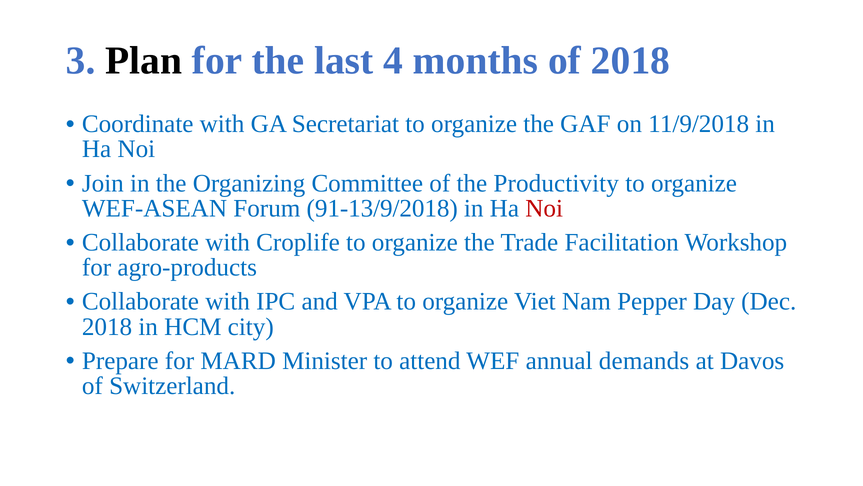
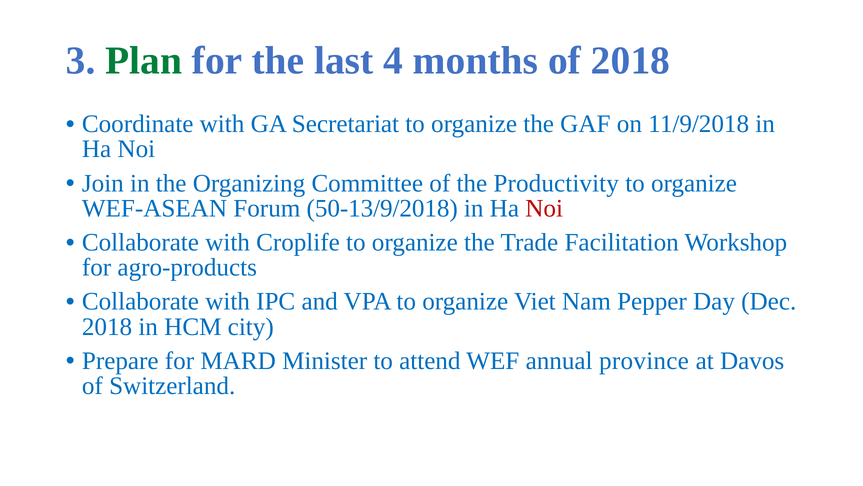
Plan colour: black -> green
91-13/9/2018: 91-13/9/2018 -> 50-13/9/2018
demands: demands -> province
